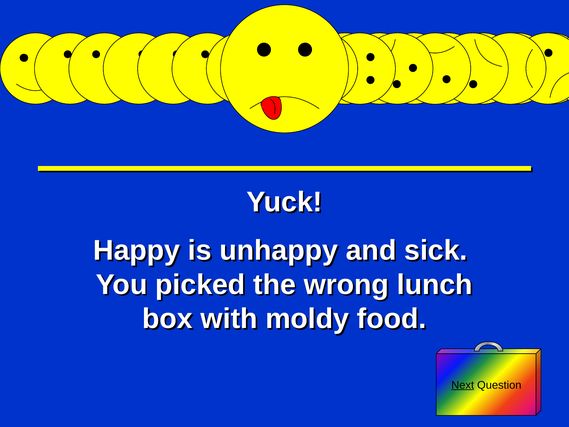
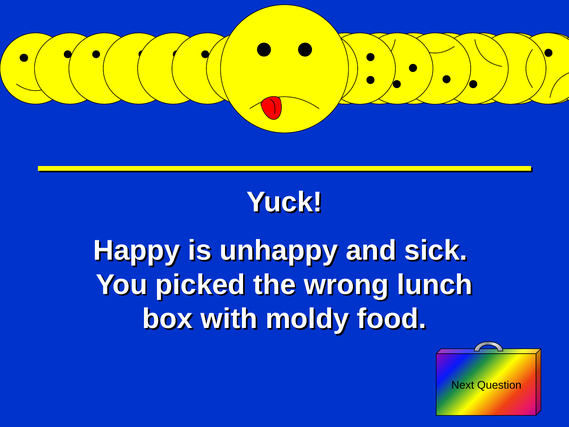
Next underline: present -> none
